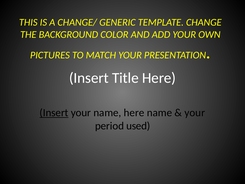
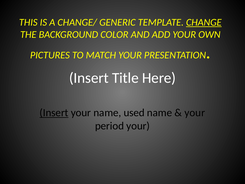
CHANGE underline: none -> present
name here: here -> used
period used: used -> your
